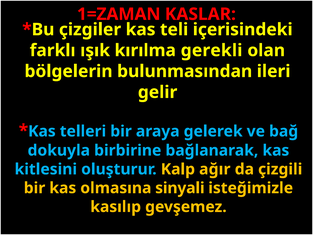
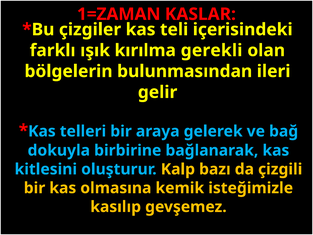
ağır: ağır -> bazı
sinyali: sinyali -> kemik
